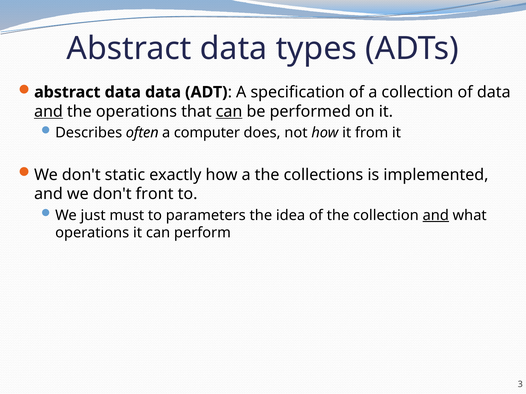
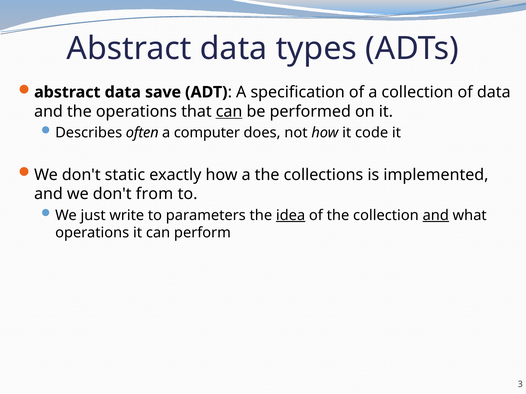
data data: data -> save
and at (48, 112) underline: present -> none
from: from -> code
front: front -> from
must: must -> write
idea underline: none -> present
